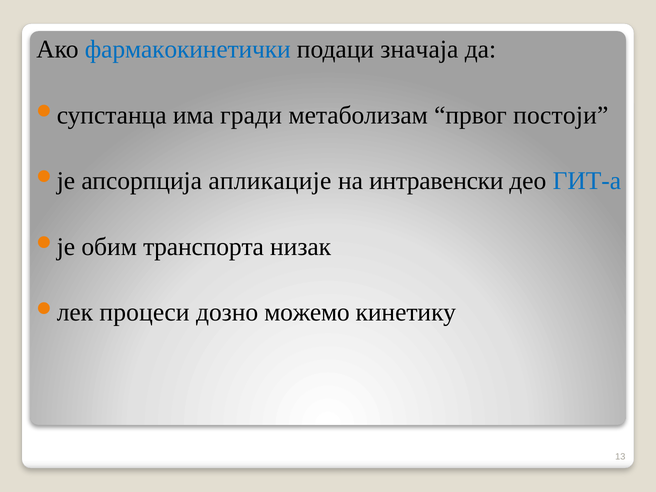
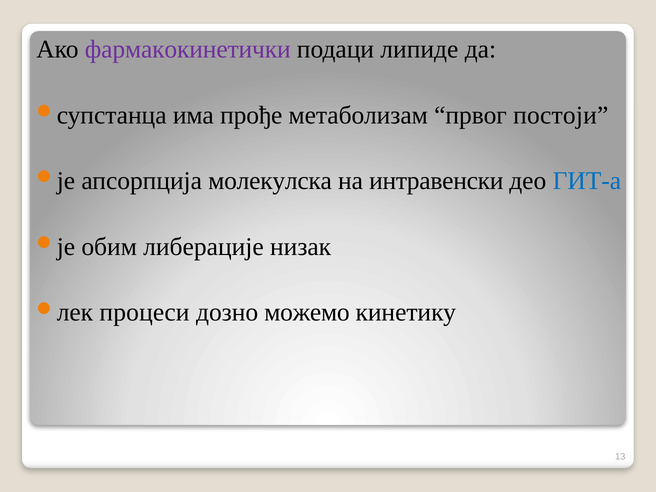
фармакокинетички colour: blue -> purple
значаја: значаја -> липиде
гради: гради -> прође
апликације: апликације -> молекулска
транспорта: транспорта -> либерације
